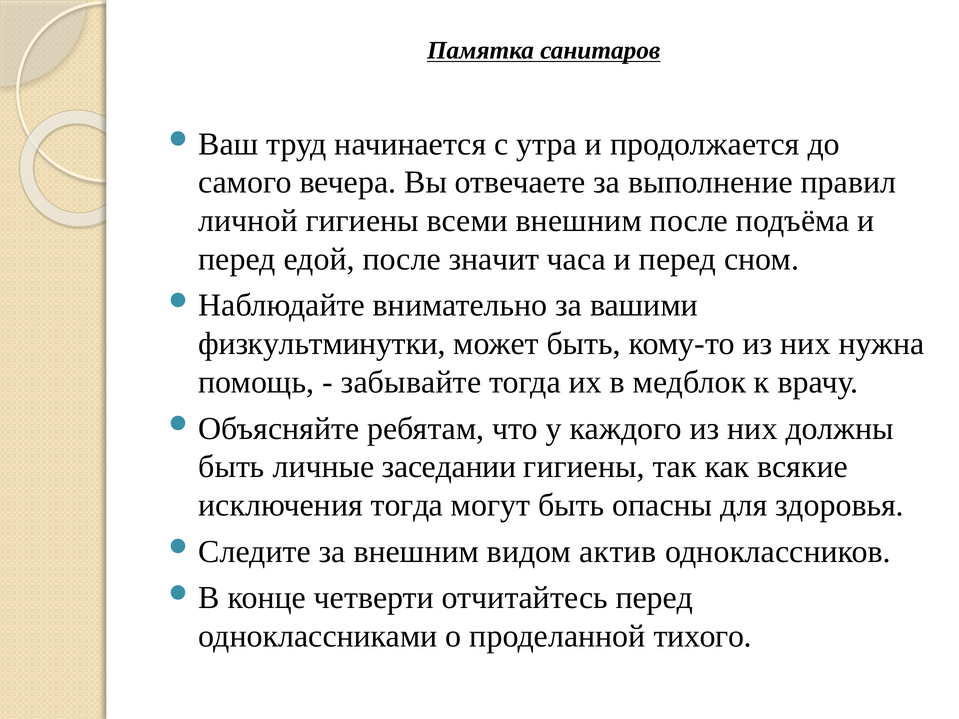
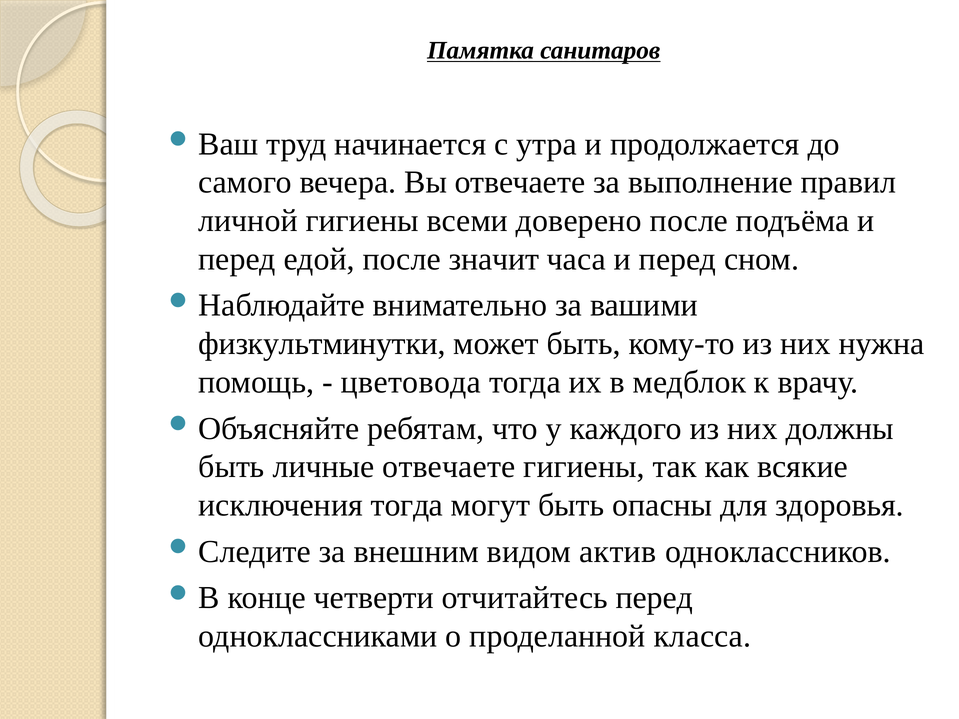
всеми внешним: внешним -> доверено
забывайте: забывайте -> цветовода
личные заседании: заседании -> отвечаете
тихого: тихого -> класса
